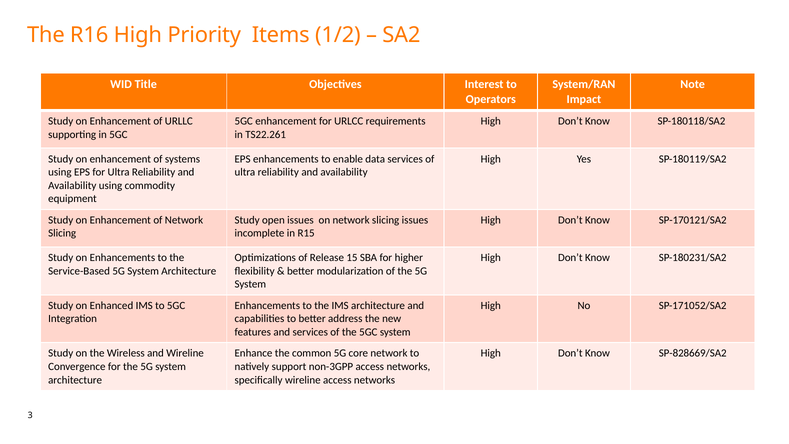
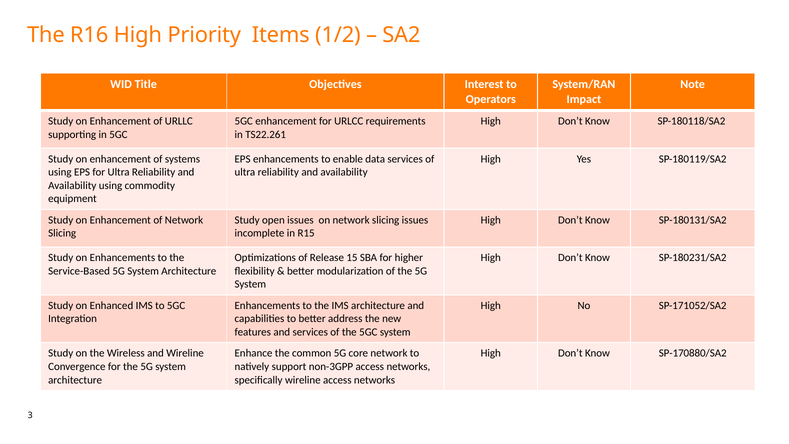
SP-170121/SA2: SP-170121/SA2 -> SP-180131/SA2
SP-828669/SA2: SP-828669/SA2 -> SP-170880/SA2
